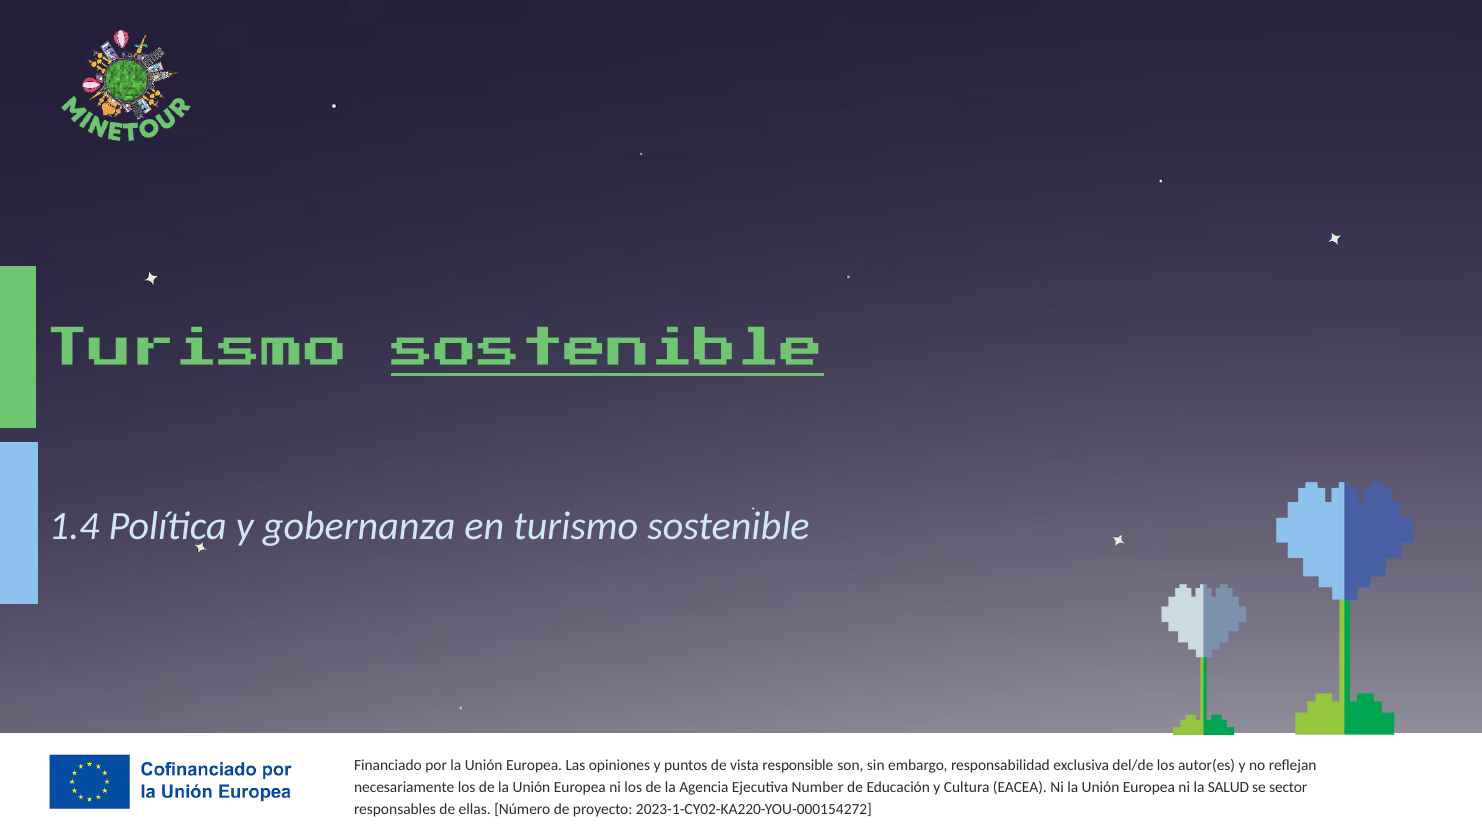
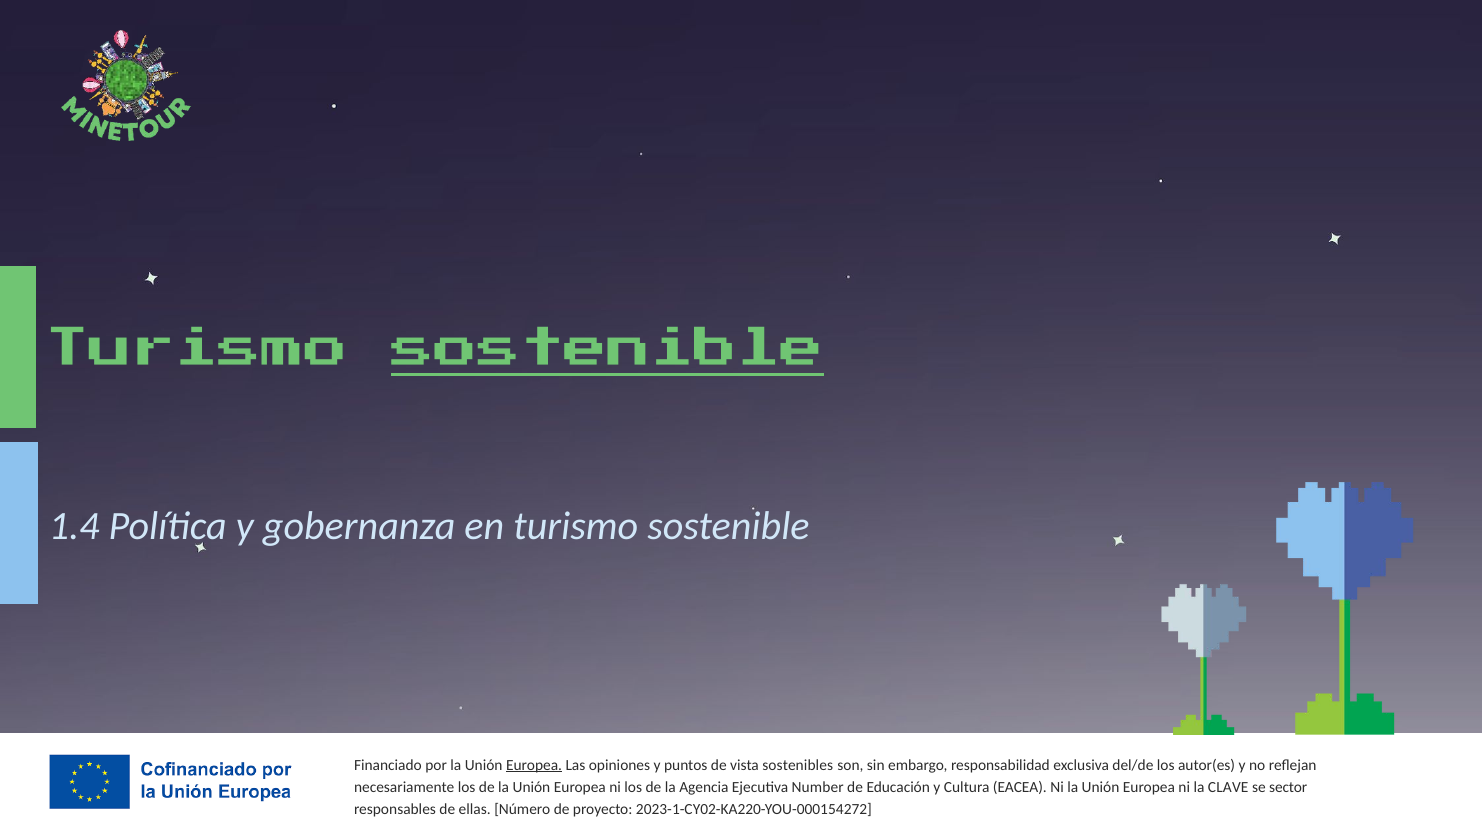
Europea at (534, 765) underline: none -> present
responsible: responsible -> sostenibles
SALUD: SALUD -> CLAVE
